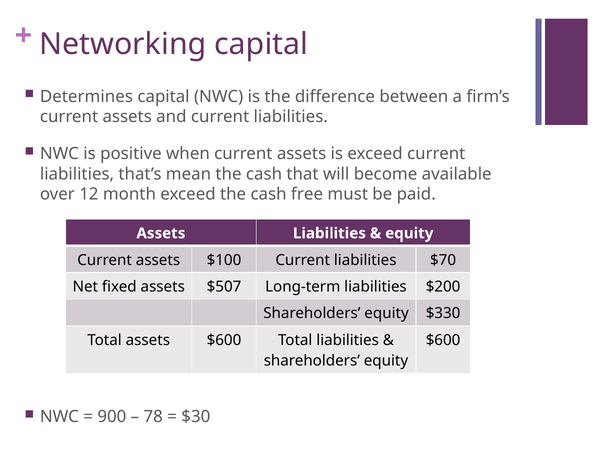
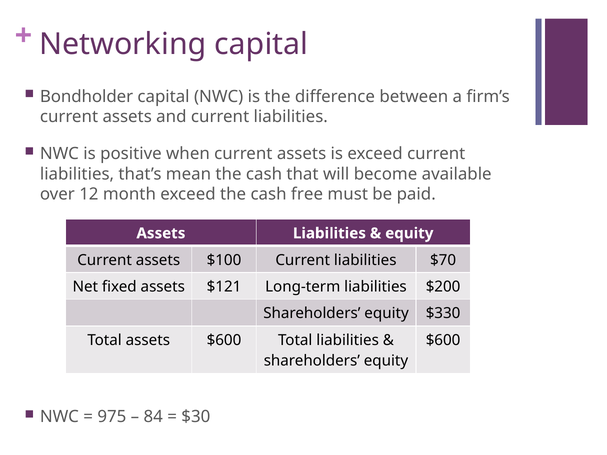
Determines: Determines -> Bondholder
$507: $507 -> $121
900: 900 -> 975
78: 78 -> 84
